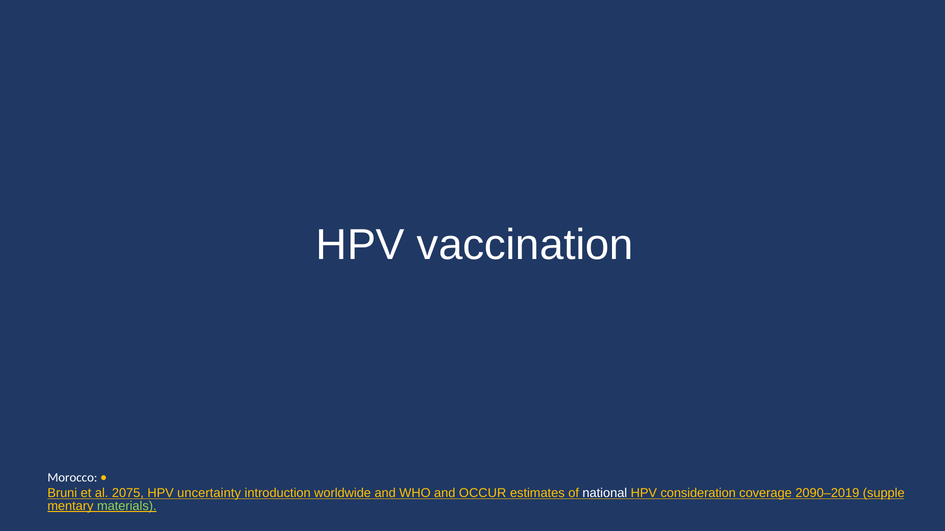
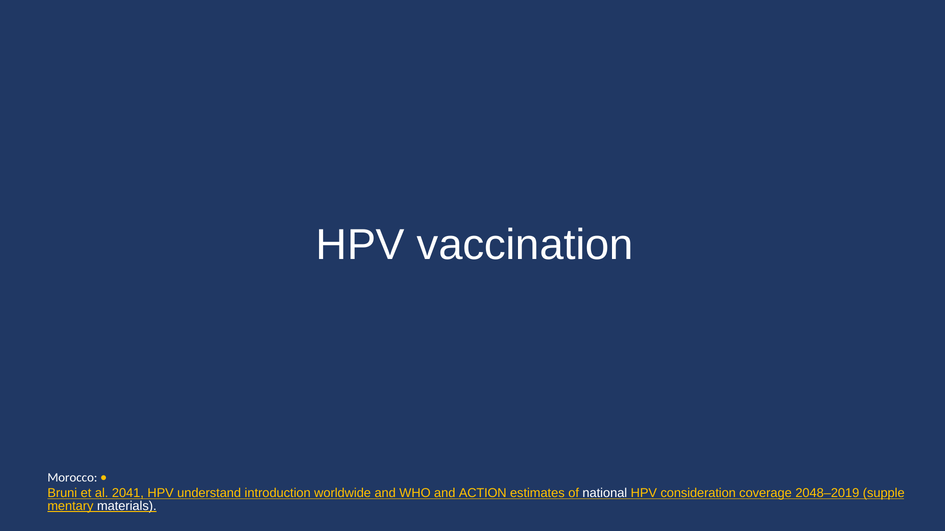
2075: 2075 -> 2041
uncertainty: uncertainty -> understand
OCCUR: OCCUR -> ACTION
2090–2019: 2090–2019 -> 2048–2019
materials colour: light green -> white
